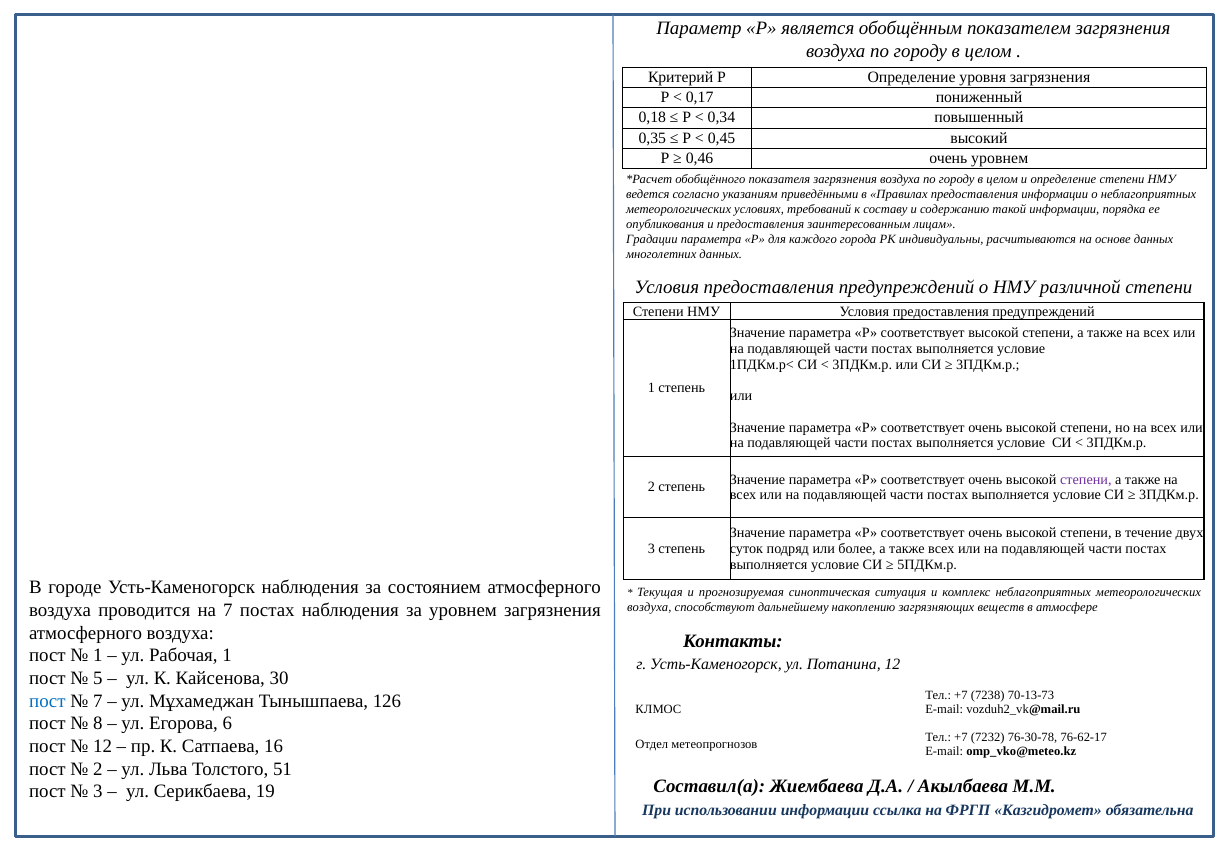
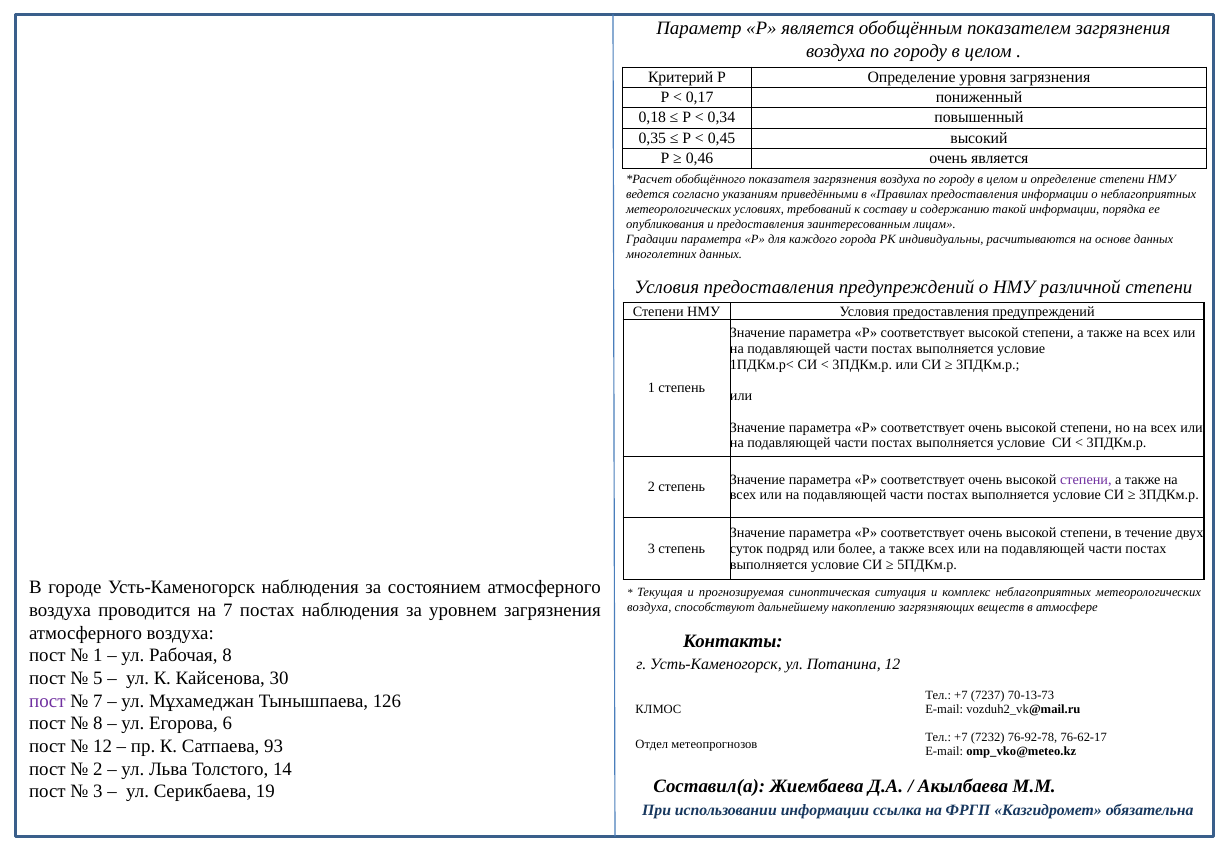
очень уровнем: уровнем -> является
Рабочая 1: 1 -> 8
7238: 7238 -> 7237
пост at (47, 701) colour: blue -> purple
76-30-78: 76-30-78 -> 76-92-78
16: 16 -> 93
51: 51 -> 14
